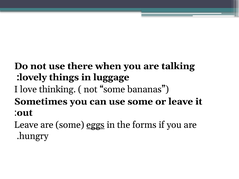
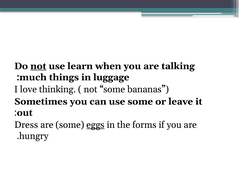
not at (38, 66) underline: none -> present
there: there -> learn
lovely: lovely -> much
Leave at (26, 125): Leave -> Dress
